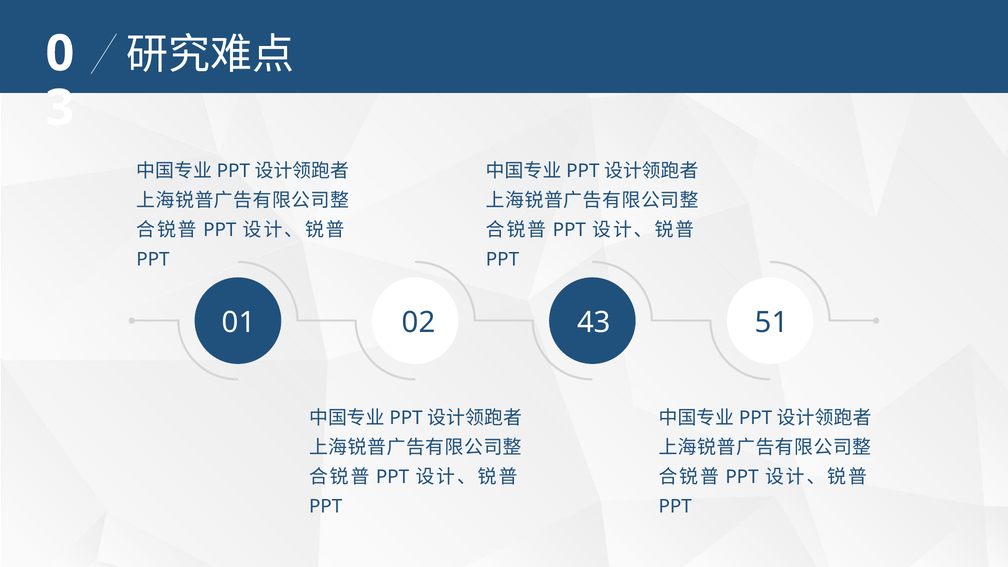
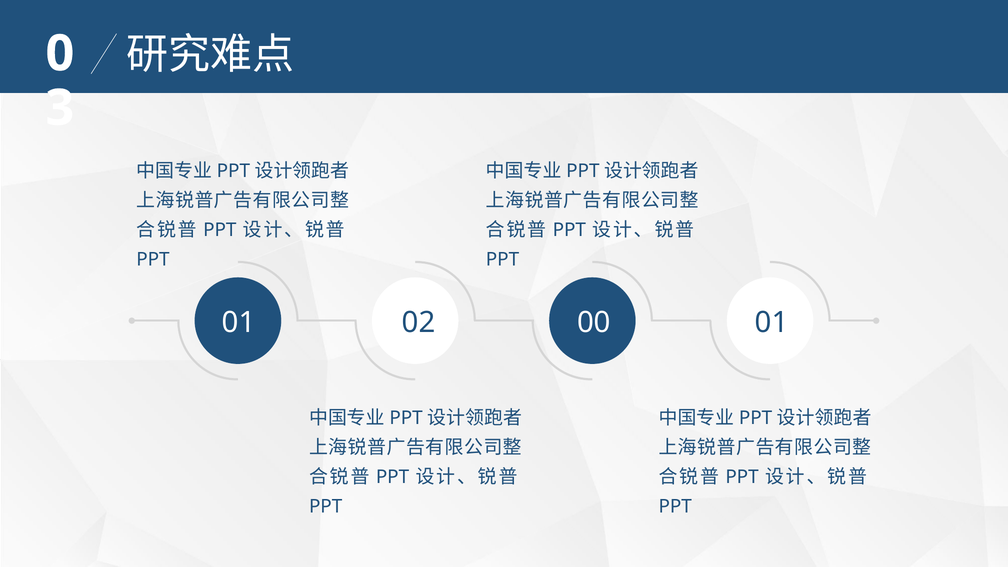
43: 43 -> 00
02 51: 51 -> 01
